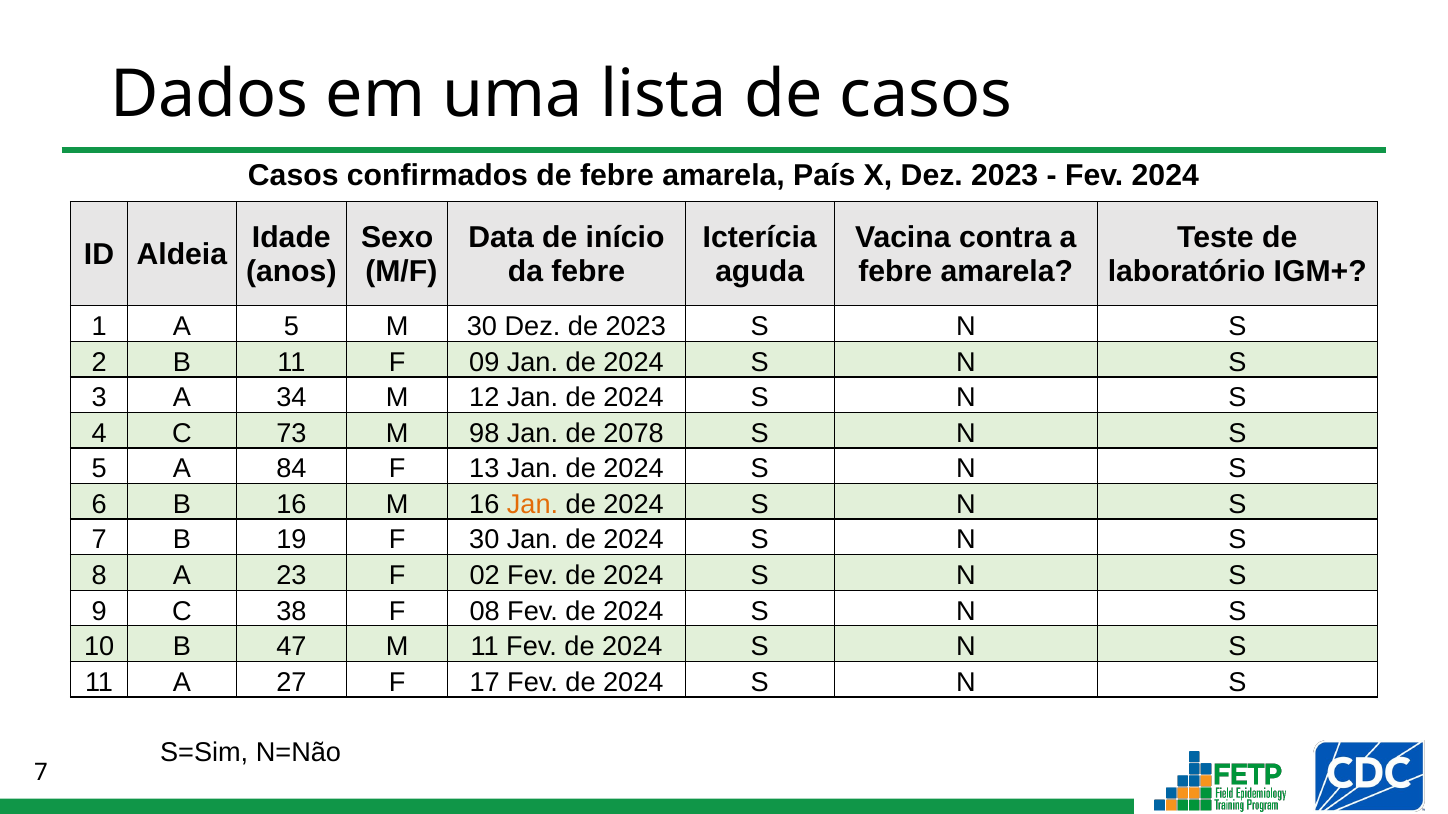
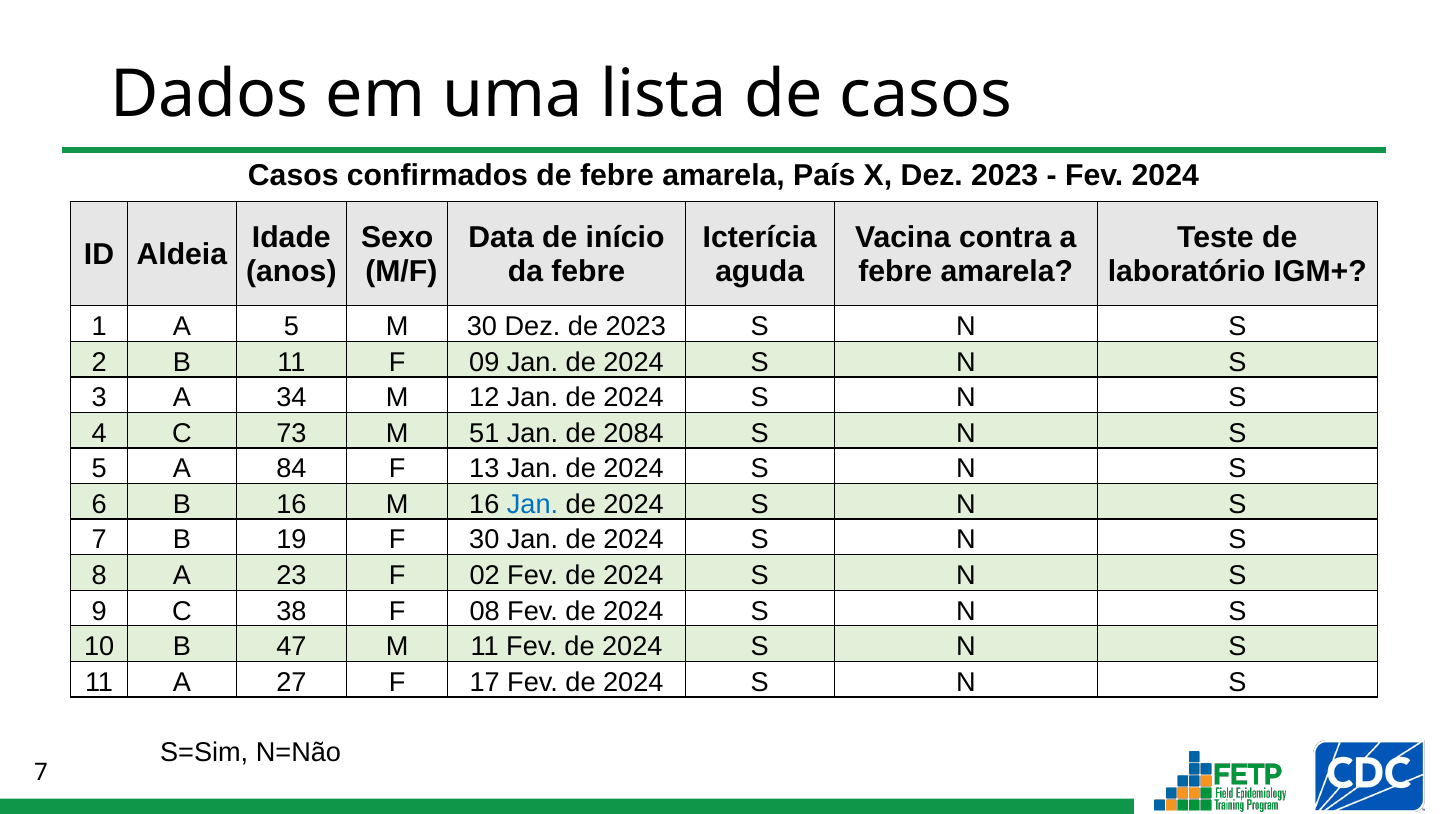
98: 98 -> 51
2078: 2078 -> 2084
Jan at (533, 505) colour: orange -> blue
